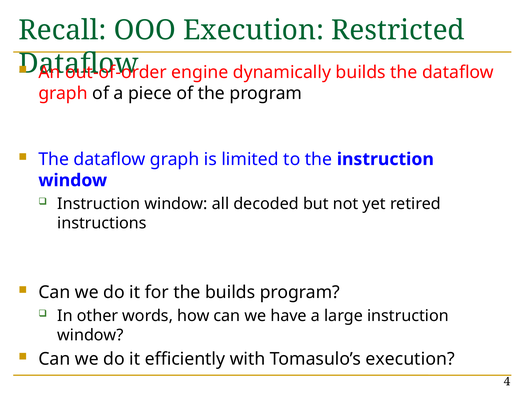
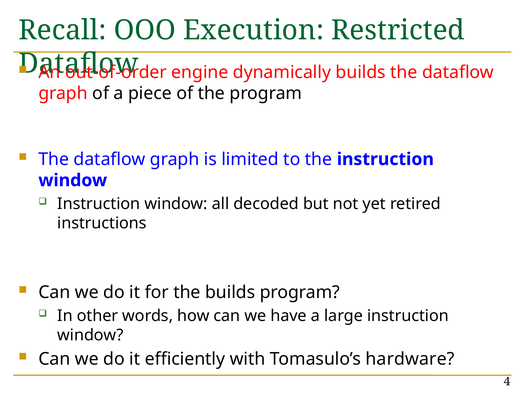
Tomasulo’s execution: execution -> hardware
